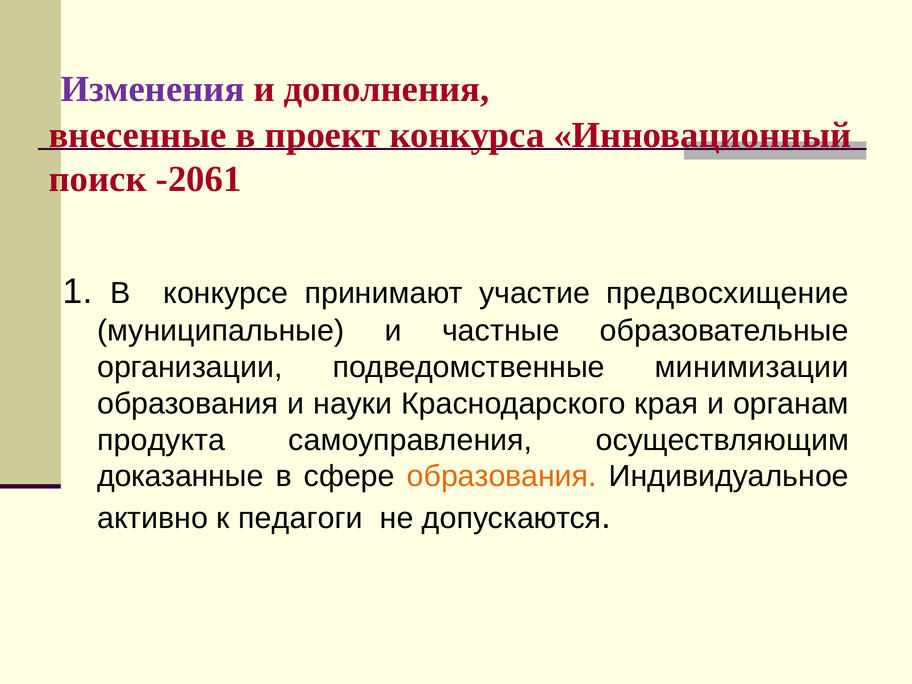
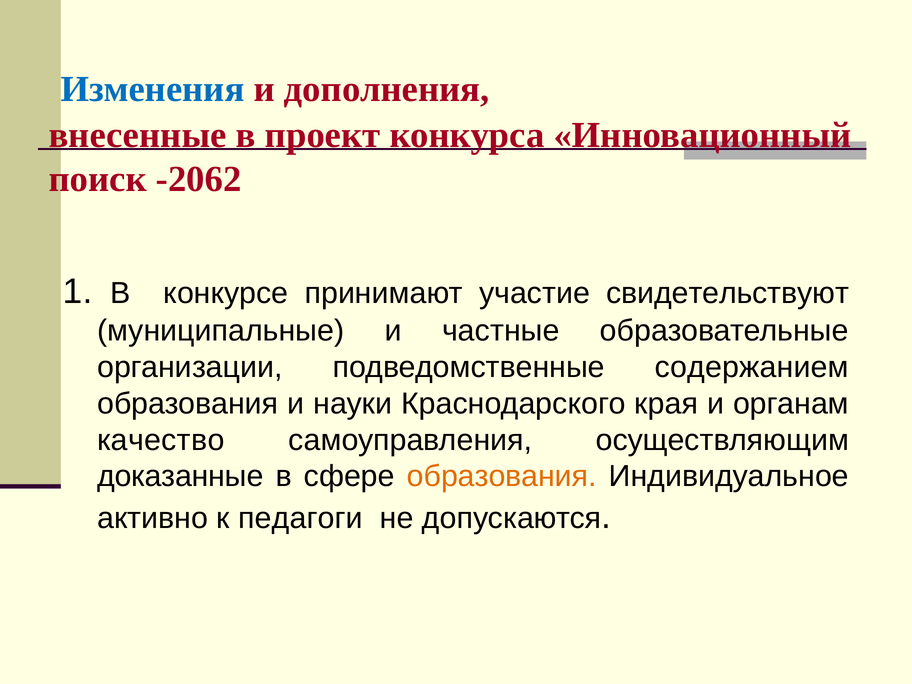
Изменения colour: purple -> blue
-2061: -2061 -> -2062
предвосхищение: предвосхищение -> свидетельствуют
минимизации: минимизации -> содержанием
продукта: продукта -> качество
